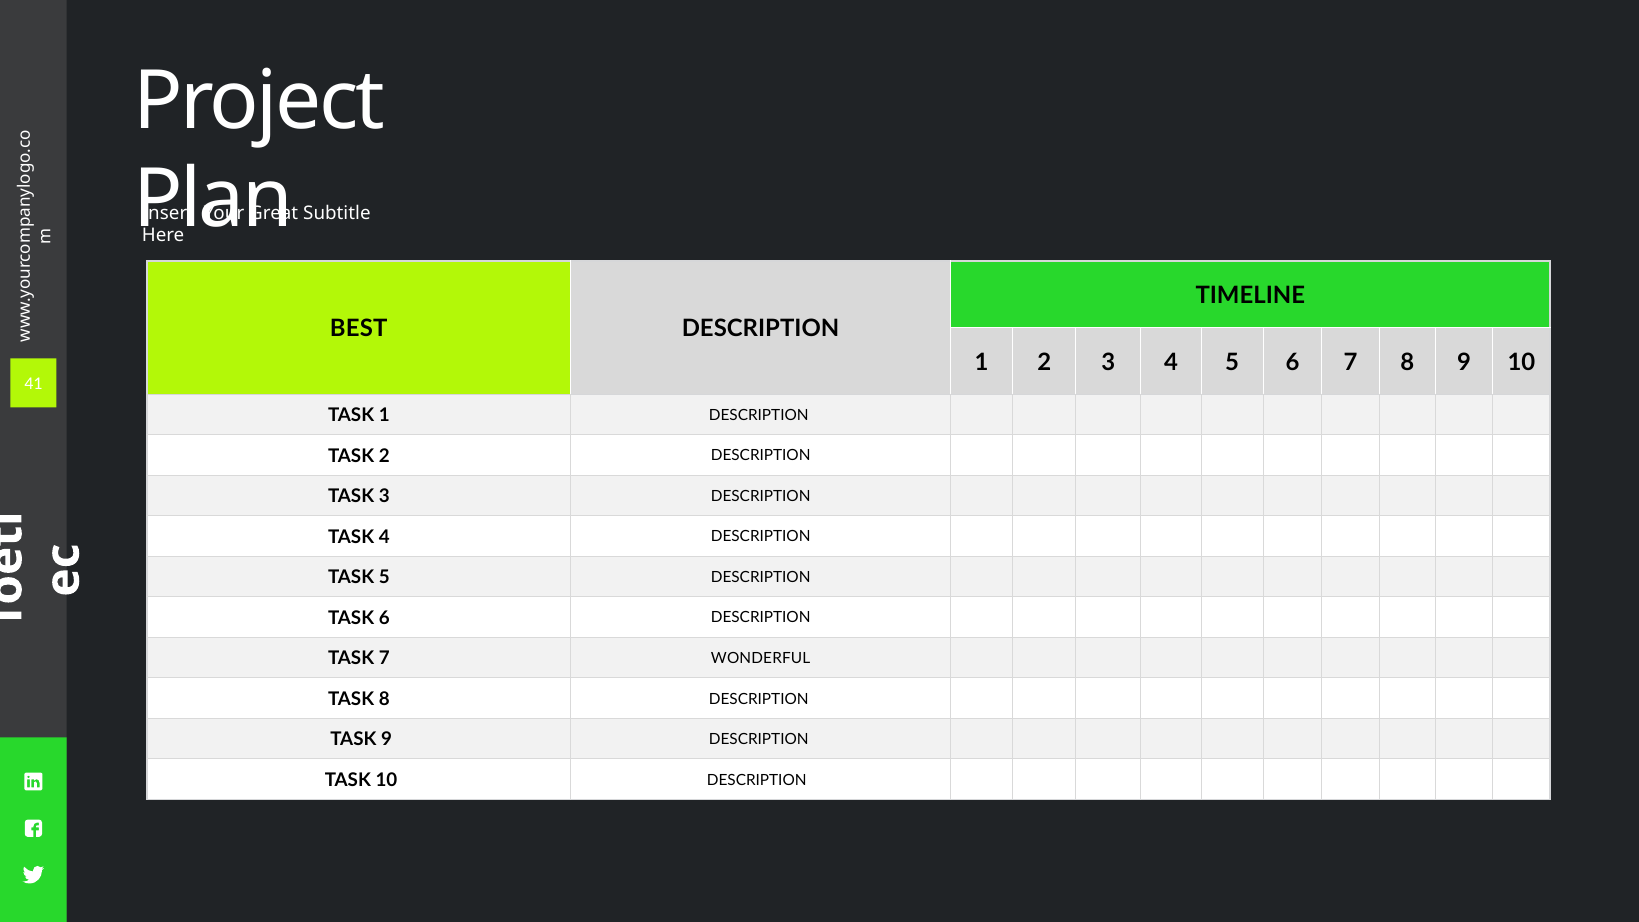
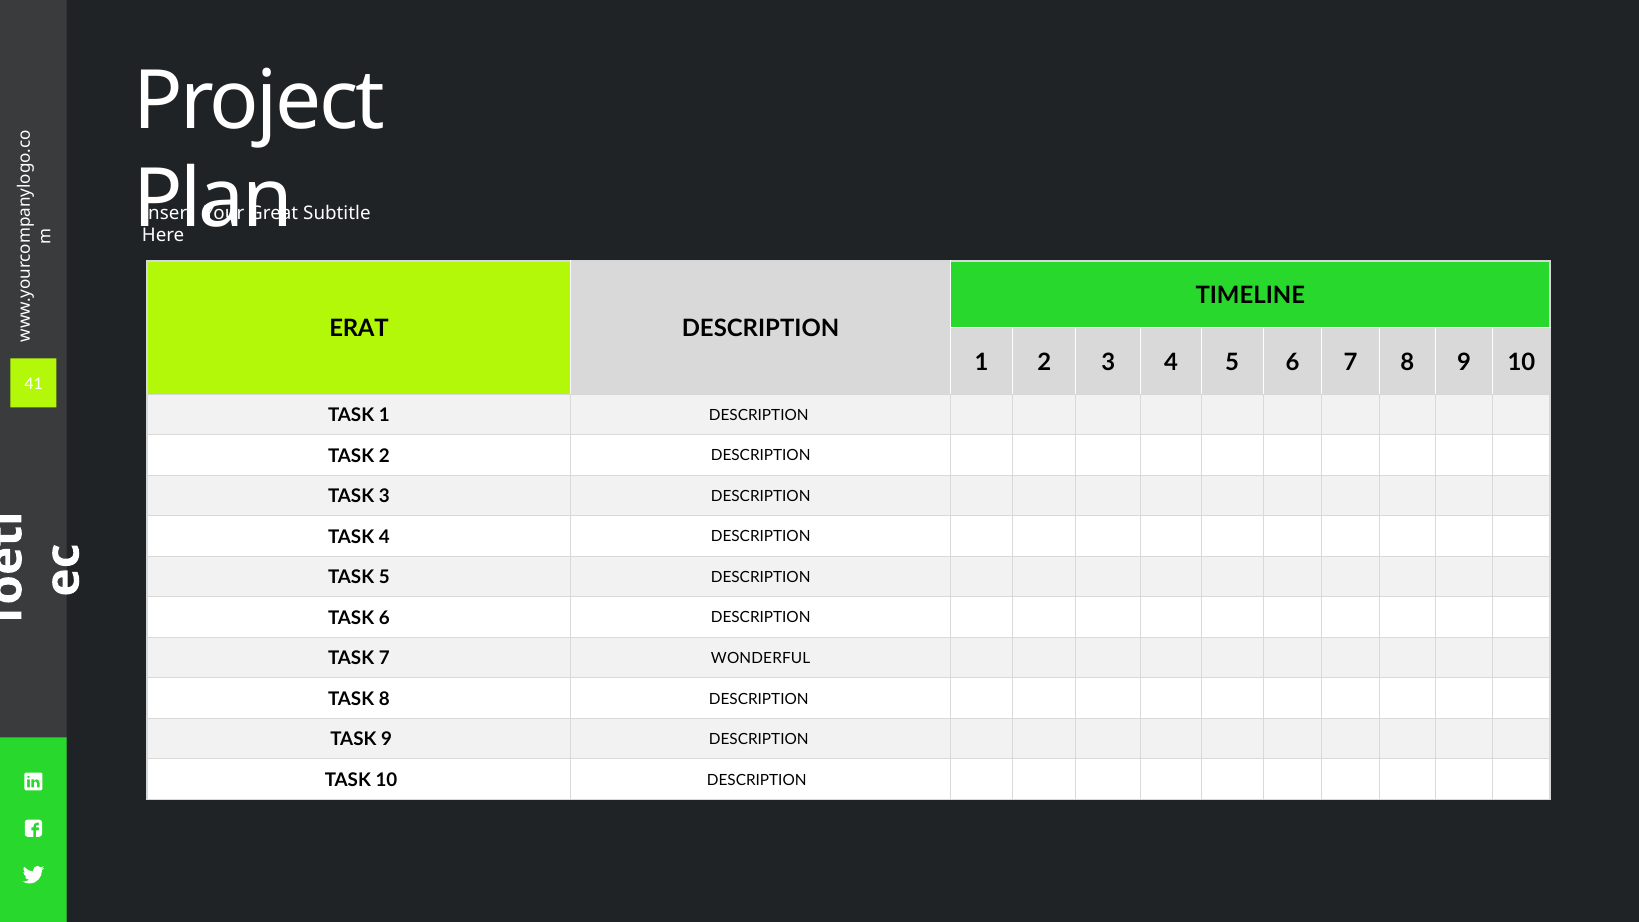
BEST: BEST -> ERAT
